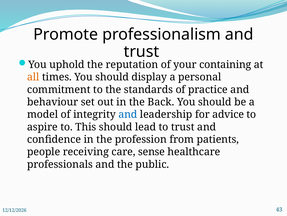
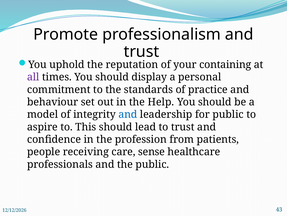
all colour: orange -> purple
Back: Back -> Help
for advice: advice -> public
